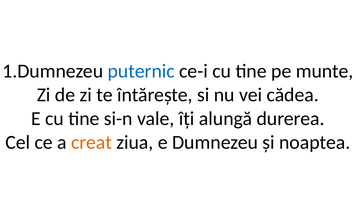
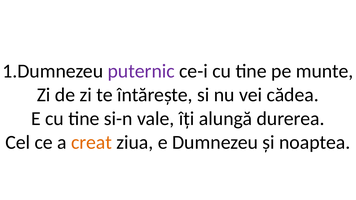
puternic colour: blue -> purple
